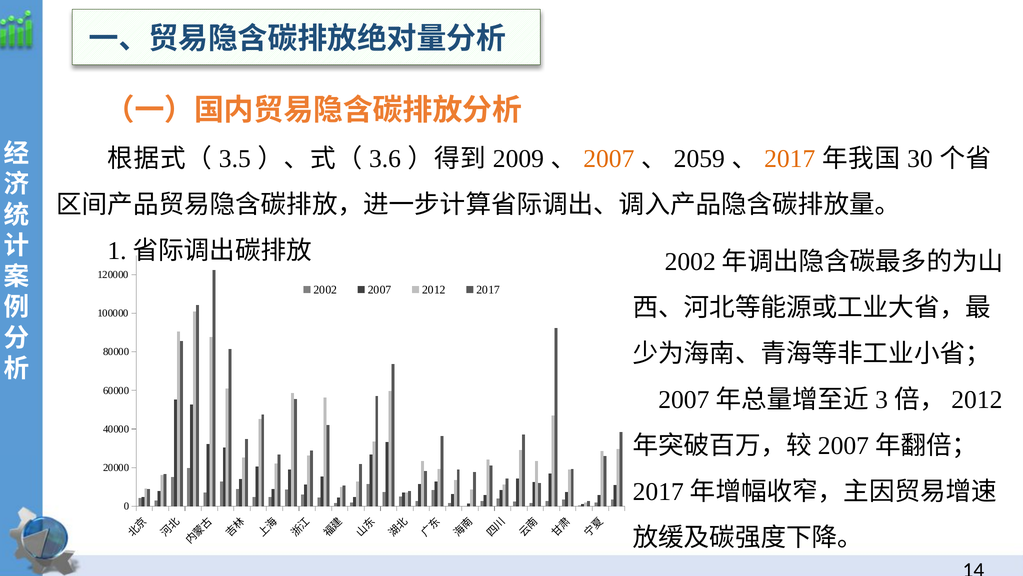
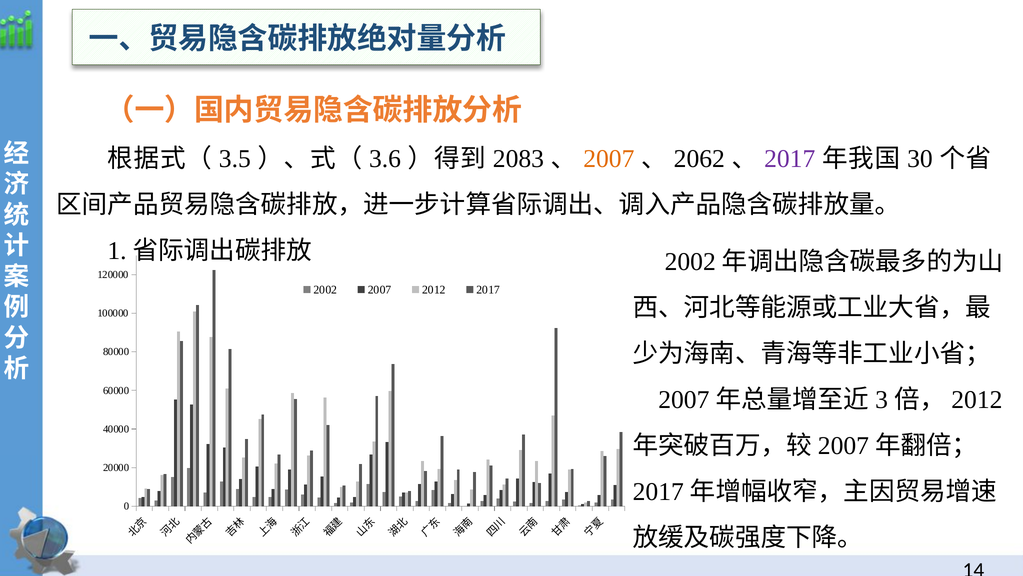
2009: 2009 -> 2083
2059: 2059 -> 2062
2017 at (790, 158) colour: orange -> purple
